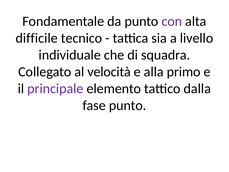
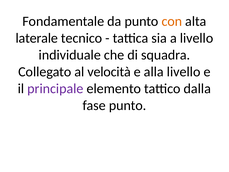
con colour: purple -> orange
difficile: difficile -> laterale
alla primo: primo -> livello
